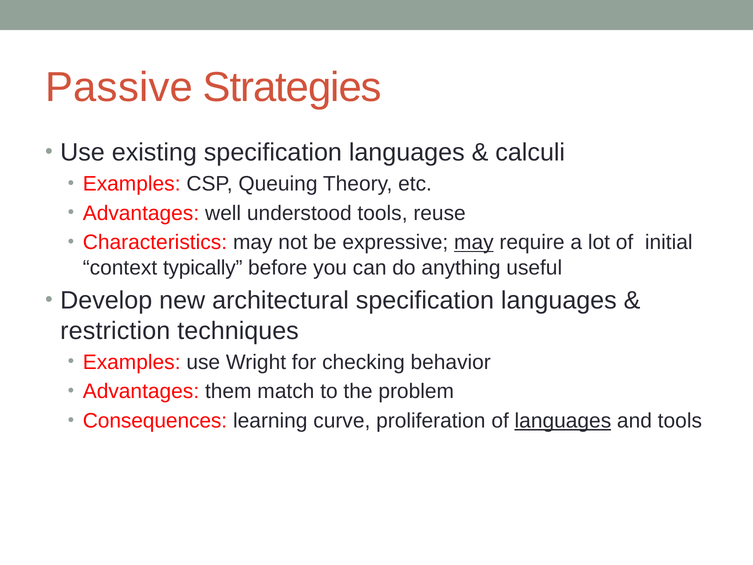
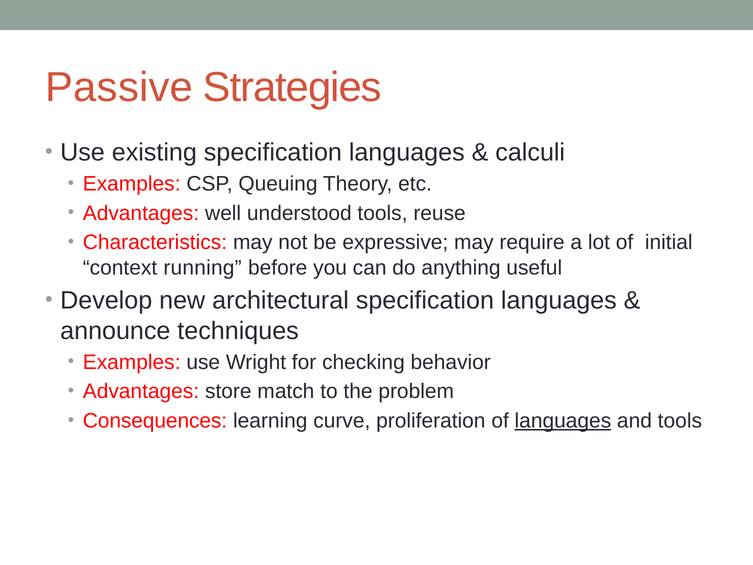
may at (474, 242) underline: present -> none
typically: typically -> running
restriction: restriction -> announce
them: them -> store
